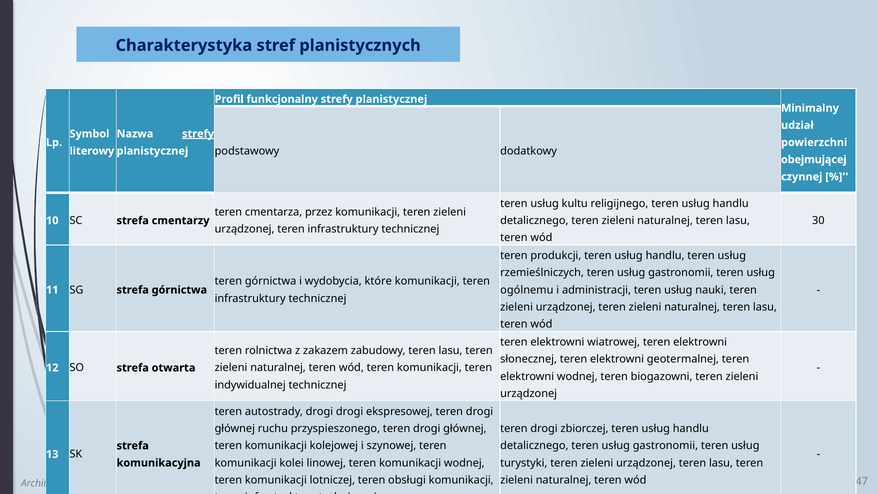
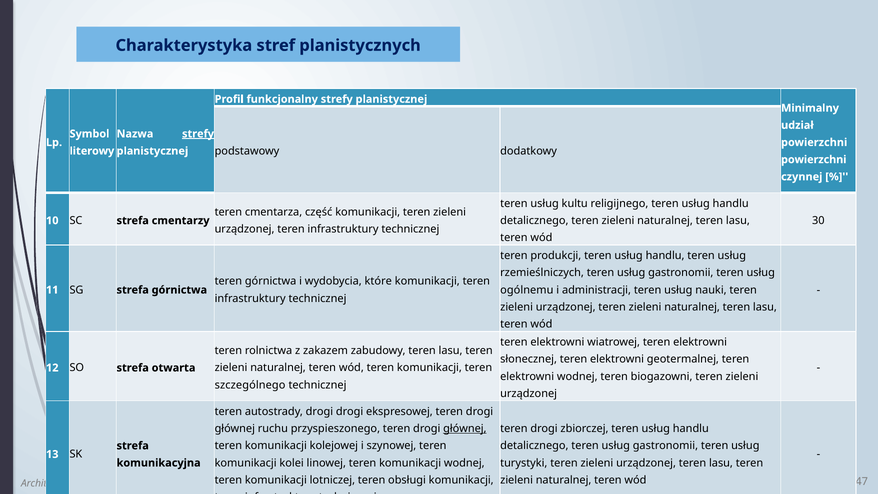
obejmującej at (814, 160): obejmującej -> powierzchni
przez: przez -> część
indywidualnej: indywidualnej -> szczególnego
głównej at (465, 428) underline: none -> present
